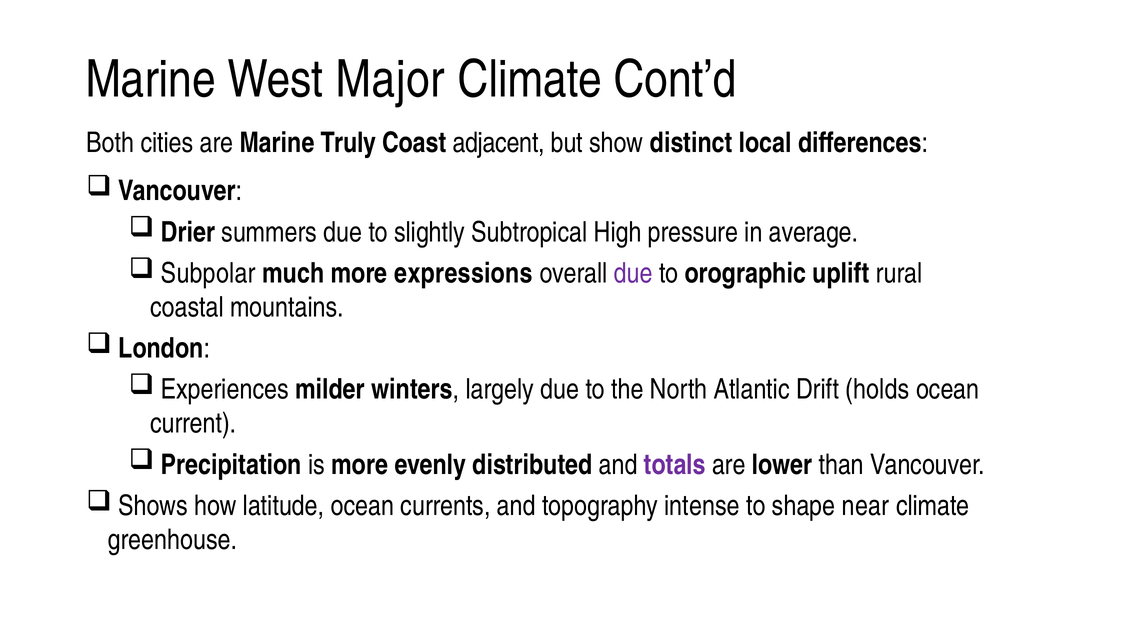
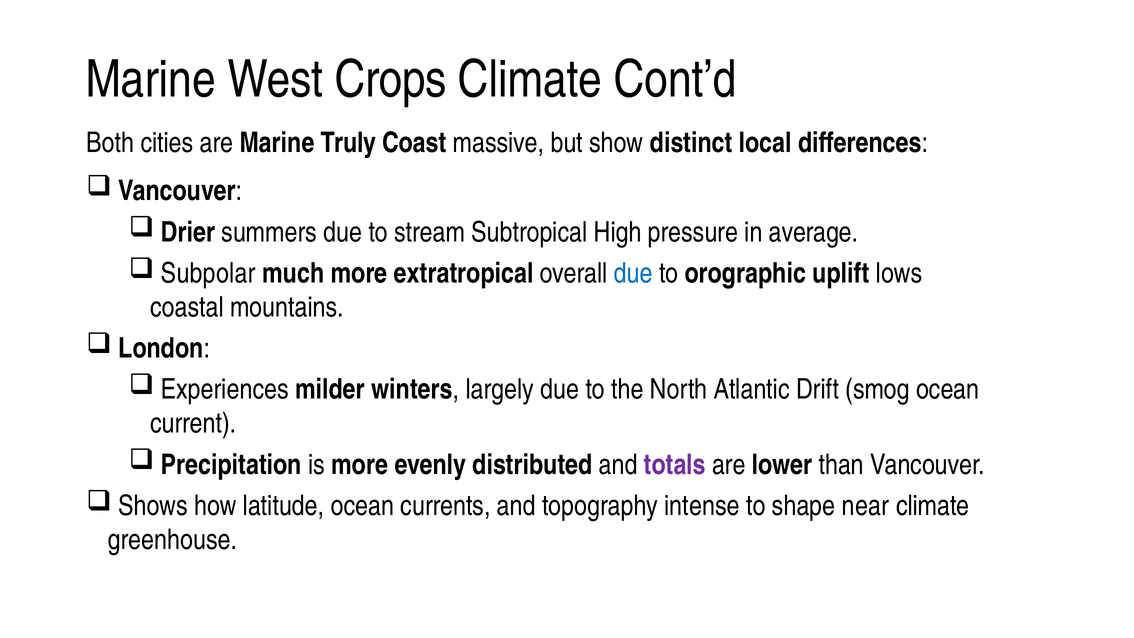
Major: Major -> Crops
adjacent: adjacent -> massive
slightly: slightly -> stream
expressions: expressions -> extratropical
due at (633, 273) colour: purple -> blue
rural: rural -> lows
holds: holds -> smog
